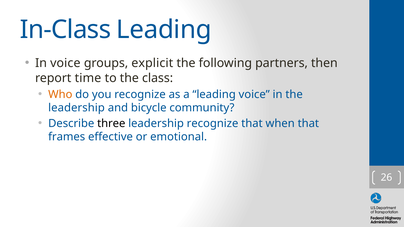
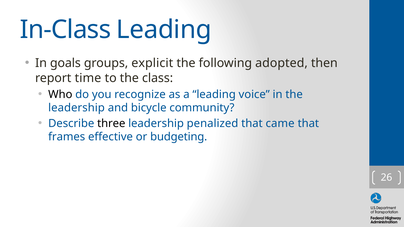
In voice: voice -> goals
partners: partners -> adopted
Who colour: orange -> black
leadership recognize: recognize -> penalized
when: when -> came
emotional: emotional -> budgeting
